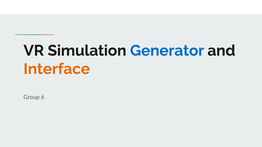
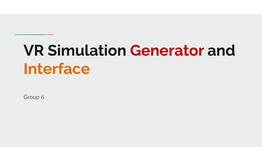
Generator colour: blue -> red
